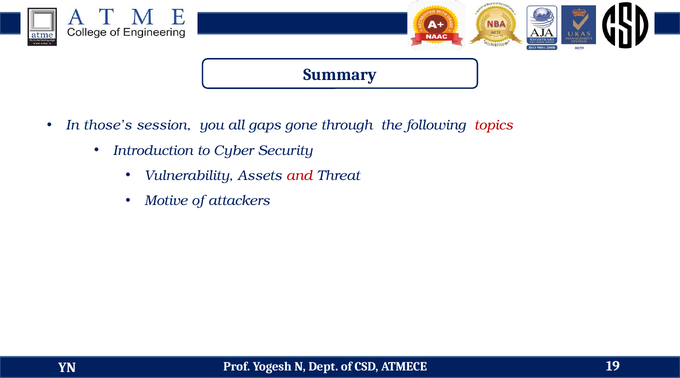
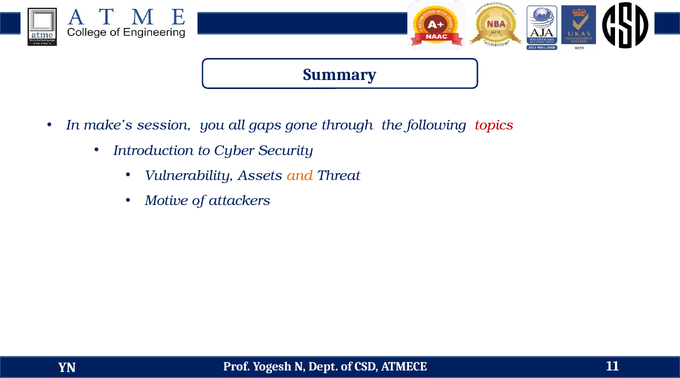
those’s: those’s -> make’s
and colour: red -> orange
19: 19 -> 11
